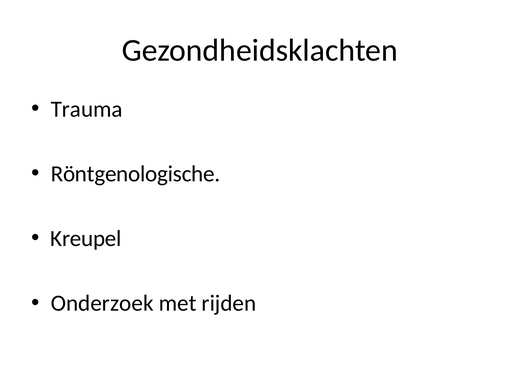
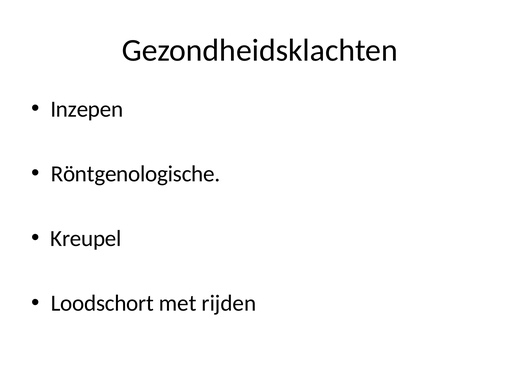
Trauma: Trauma -> Inzepen
Onderzoek: Onderzoek -> Loodschort
